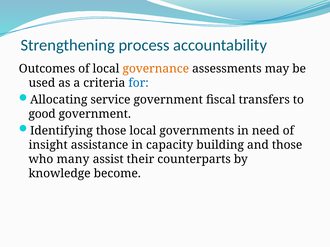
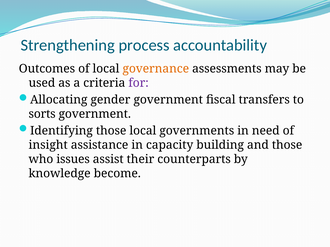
for colour: blue -> purple
service: service -> gender
good: good -> sorts
many: many -> issues
